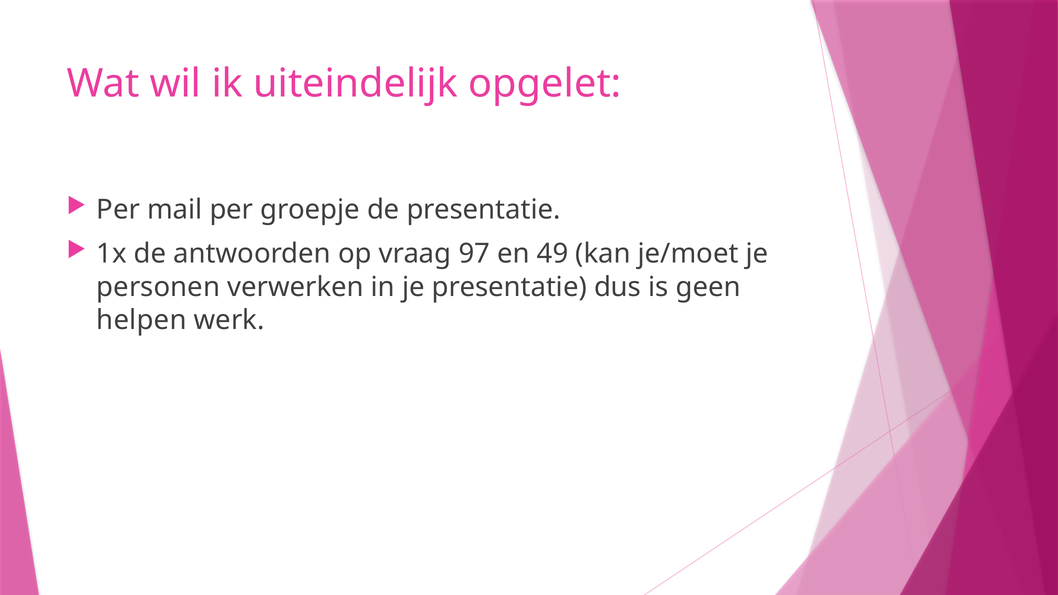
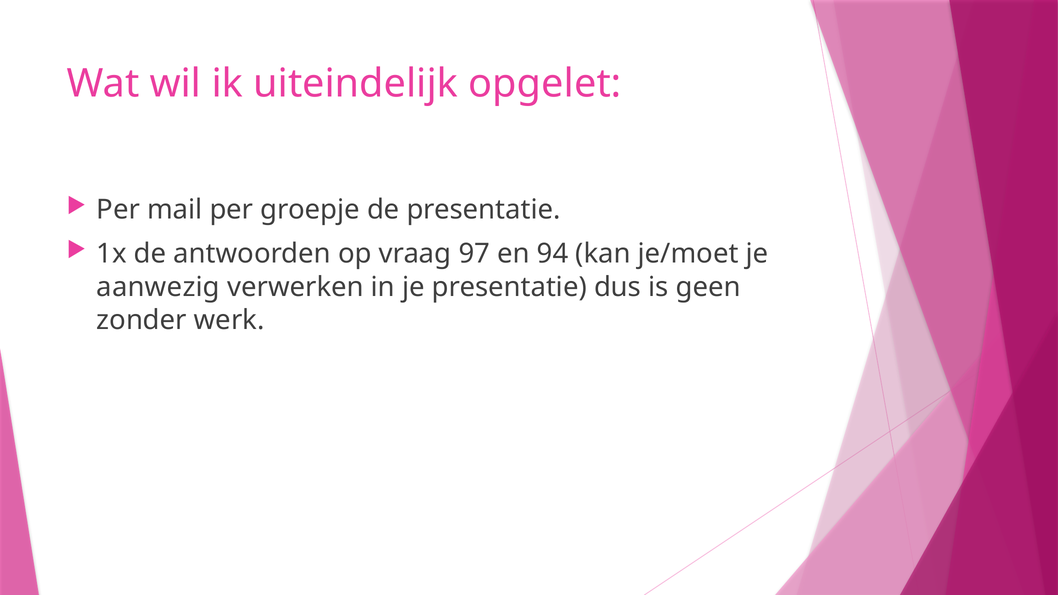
49: 49 -> 94
personen: personen -> aanwezig
helpen: helpen -> zonder
